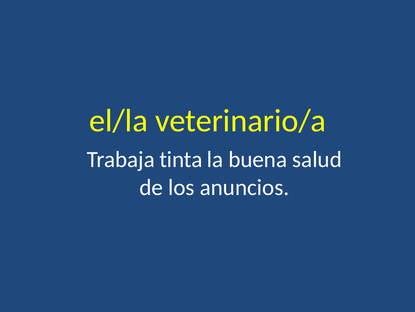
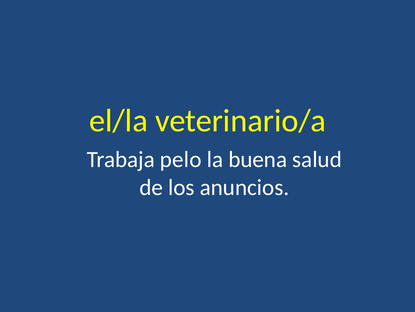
tinta: tinta -> pelo
